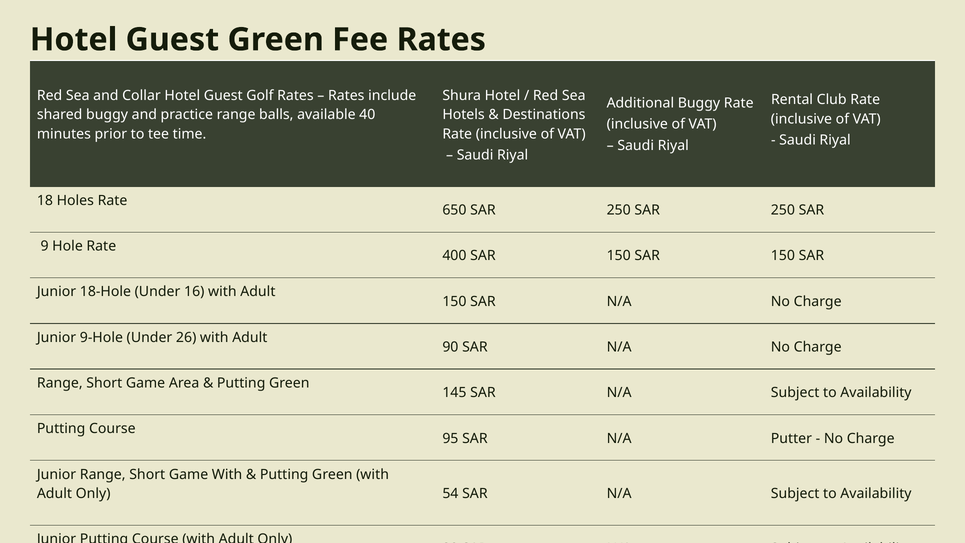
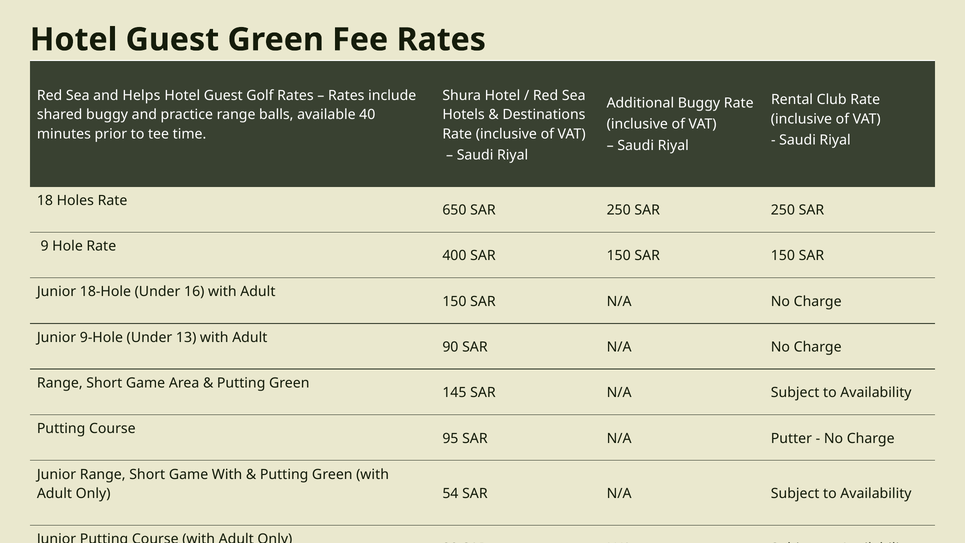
Collar: Collar -> Helps
26: 26 -> 13
